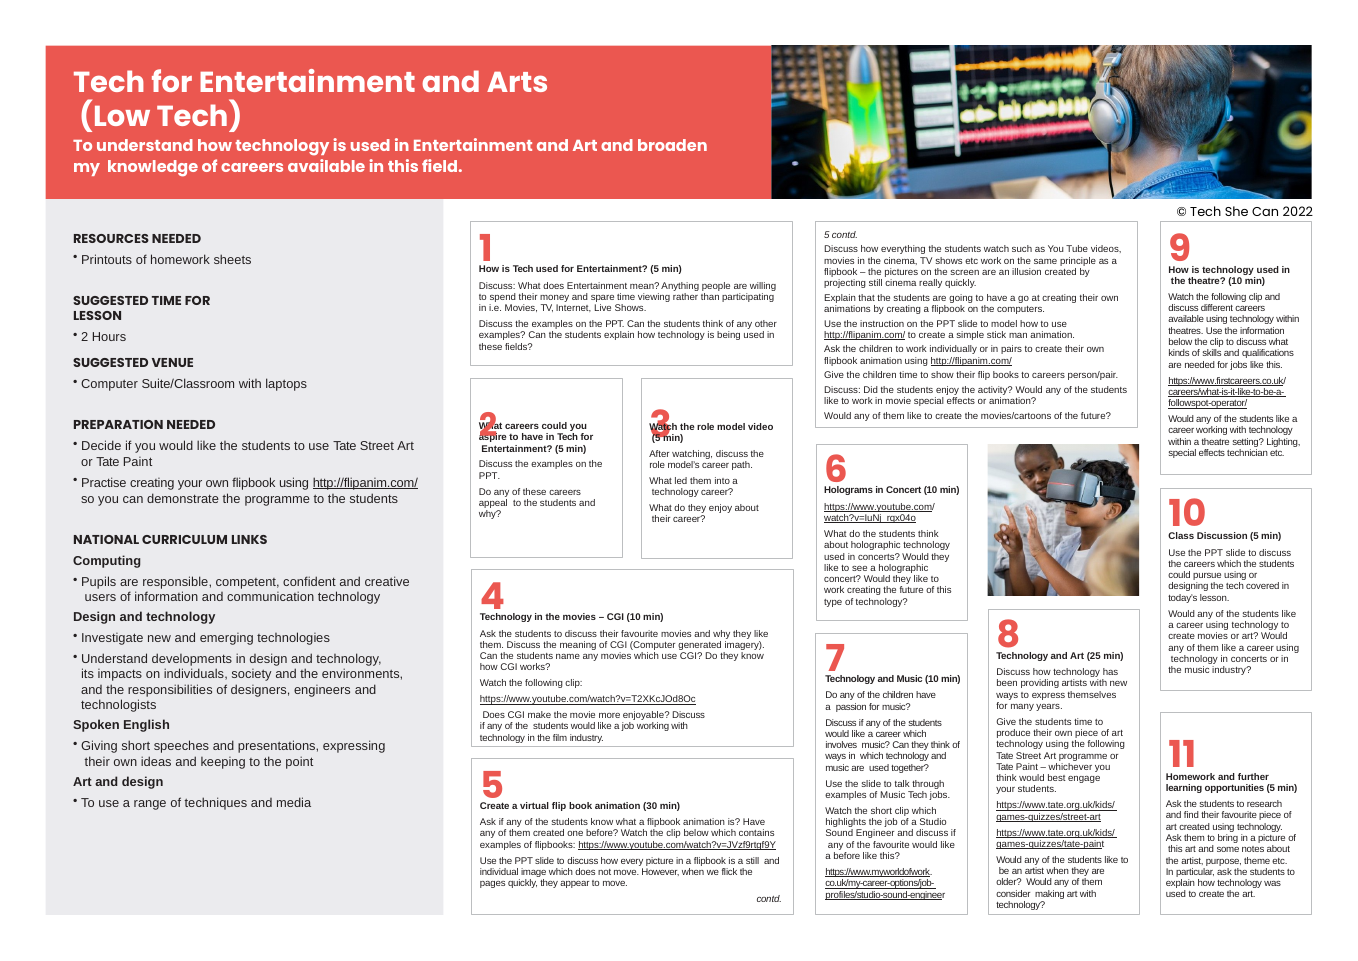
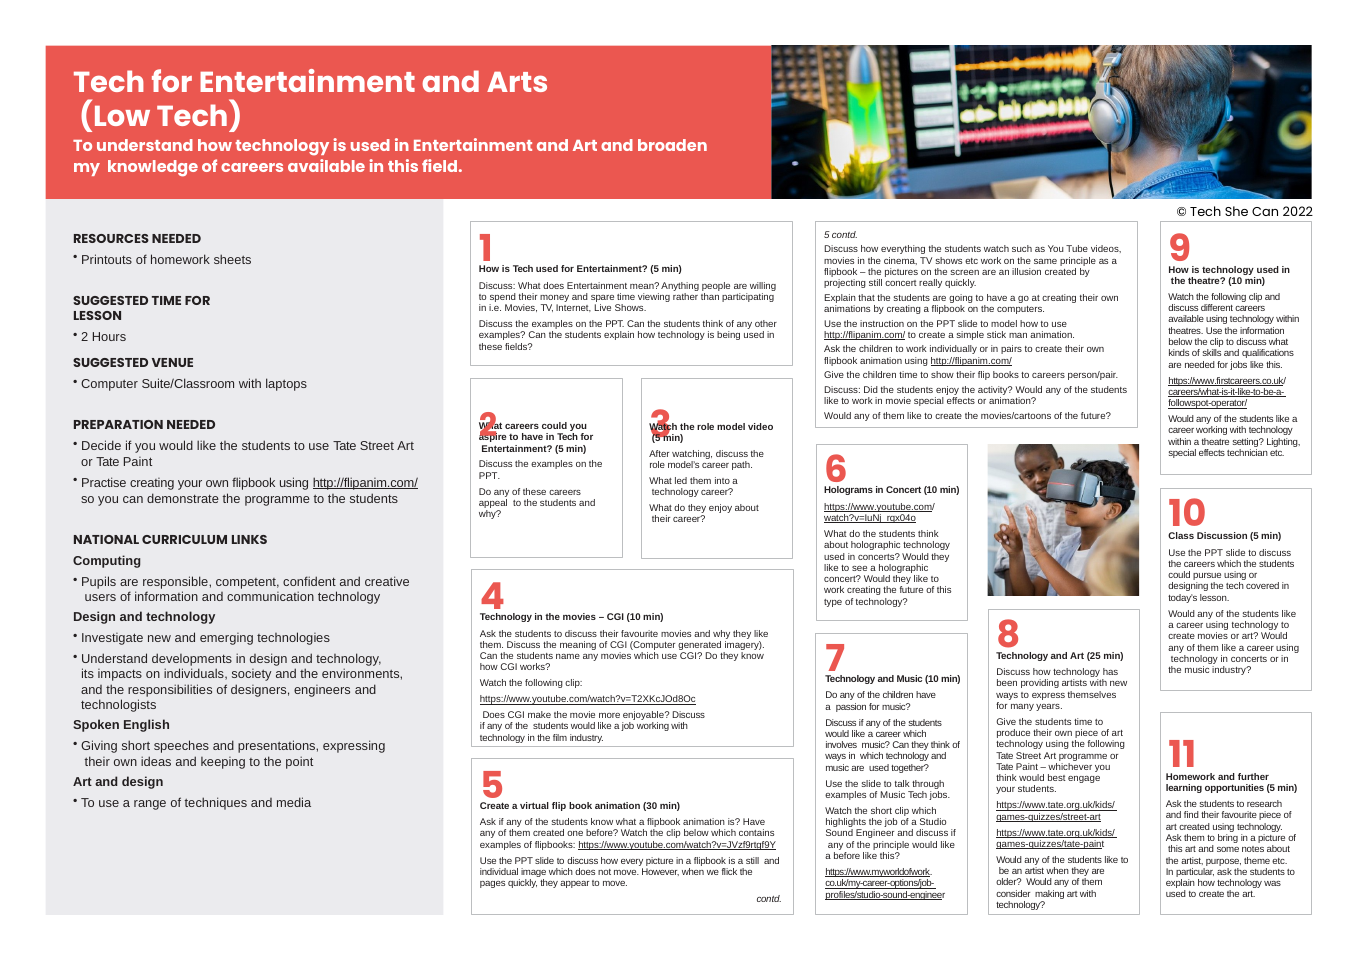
still cinema: cinema -> concert
the favourite: favourite -> principle
